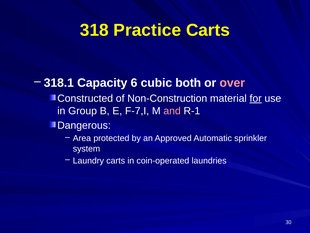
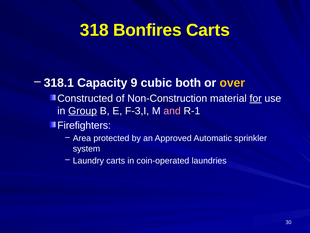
Practice: Practice -> Bonfires
6: 6 -> 9
over colour: pink -> yellow
Group underline: none -> present
F-7,I: F-7,I -> F-3,I
Dangerous: Dangerous -> Firefighters
